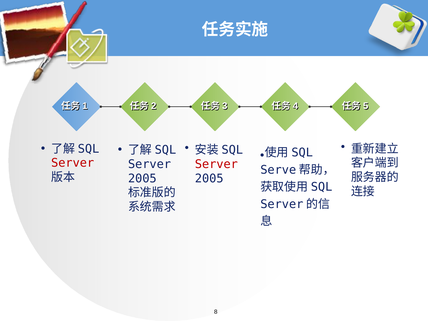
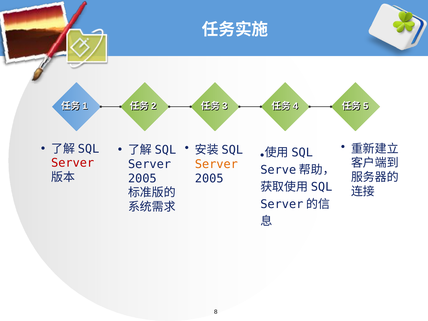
Server at (216, 164) colour: red -> orange
